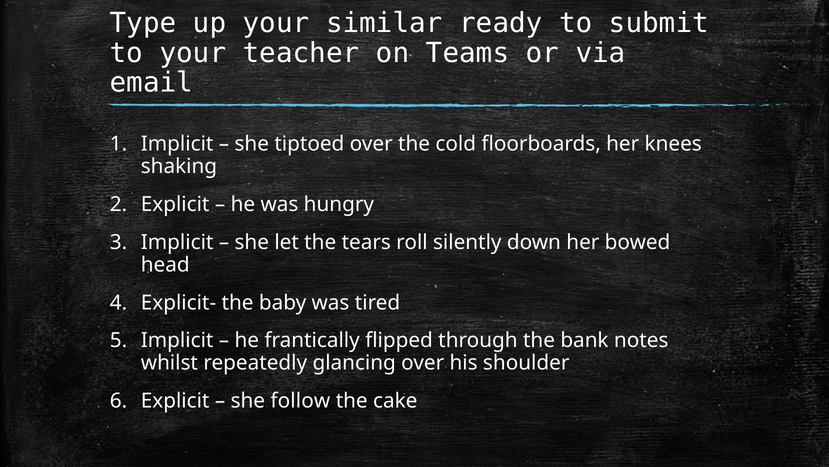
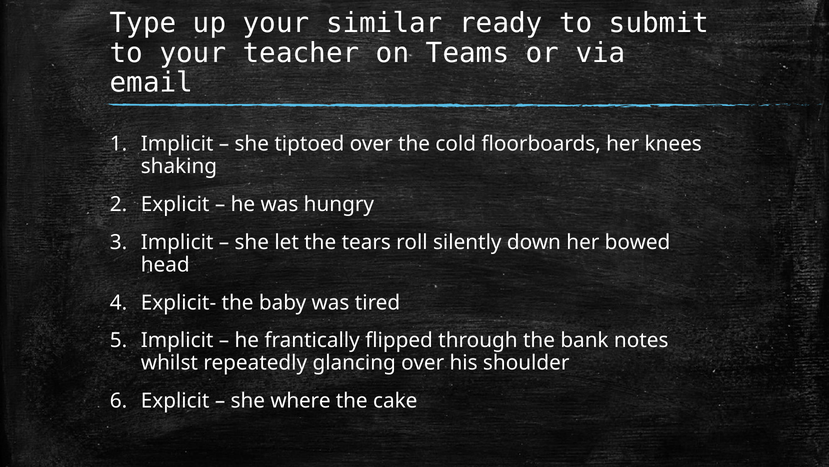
follow: follow -> where
